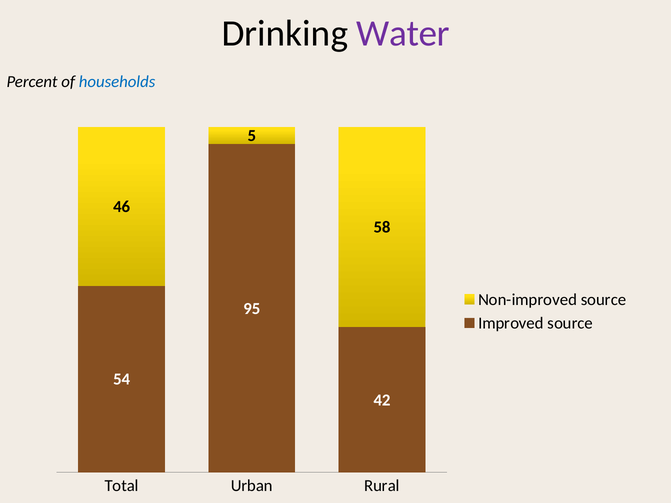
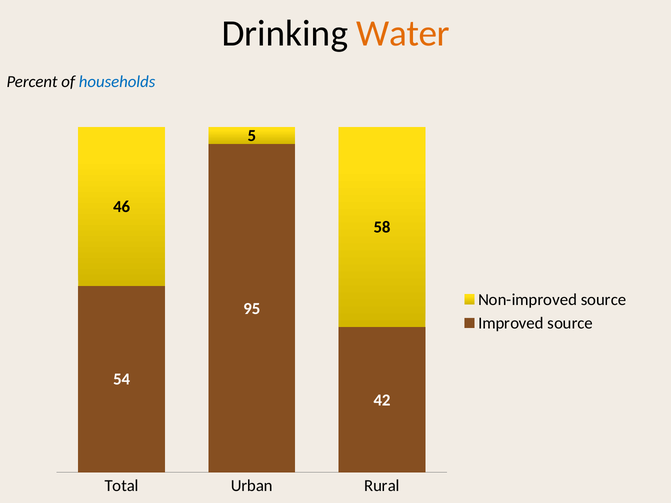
Water colour: purple -> orange
